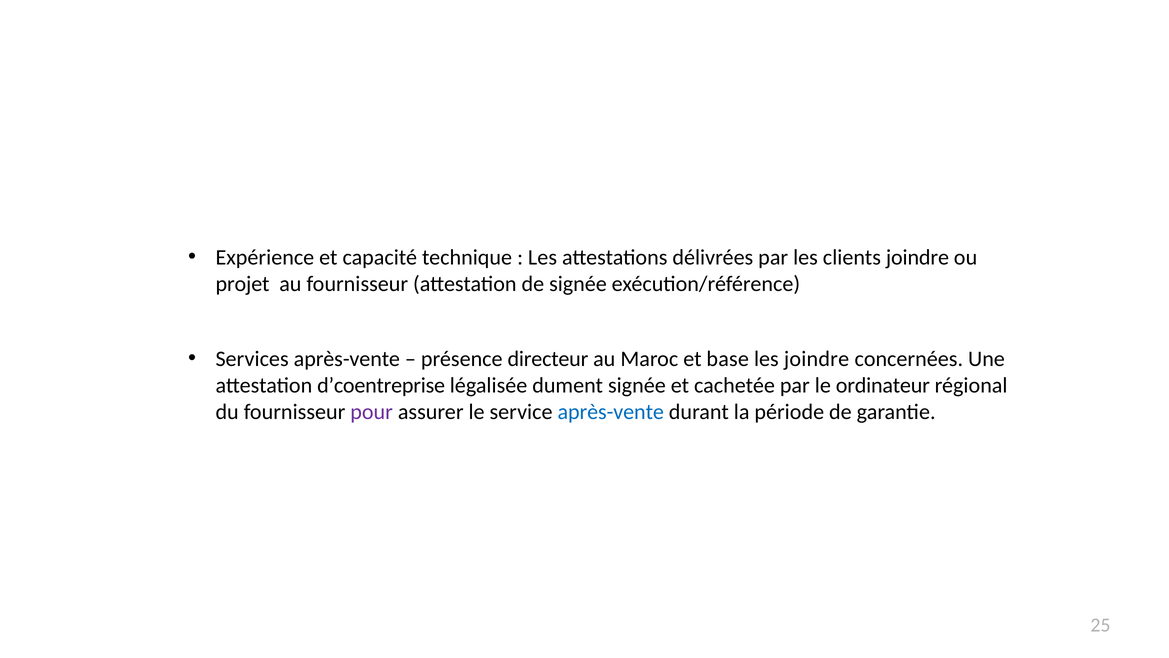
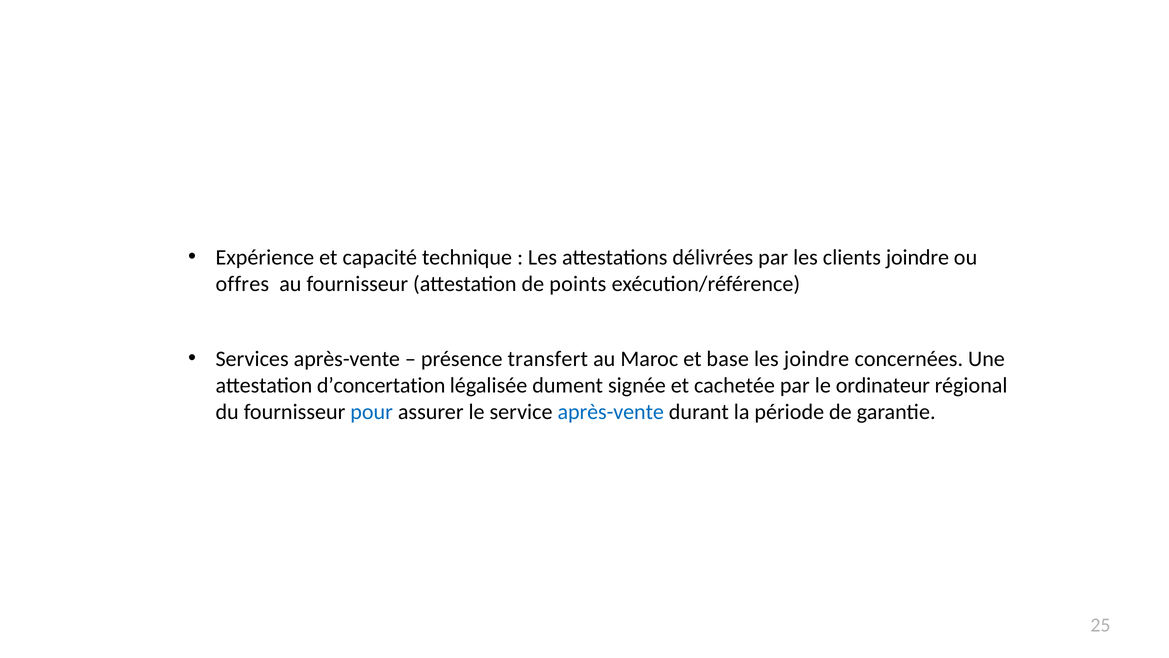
projet: projet -> offres
de signée: signée -> points
directeur: directeur -> transfert
d’coentreprise: d’coentreprise -> d’concertation
pour colour: purple -> blue
